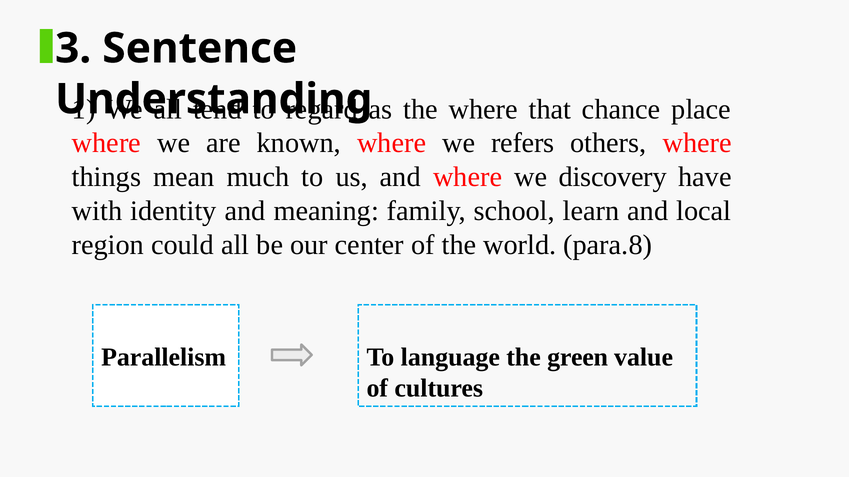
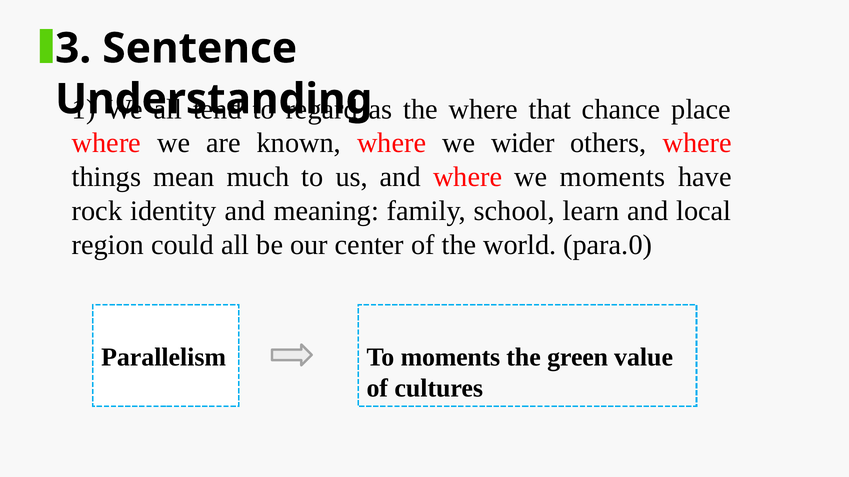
refers: refers -> wider
we discovery: discovery -> moments
with: with -> rock
para.8: para.8 -> para.0
To language: language -> moments
